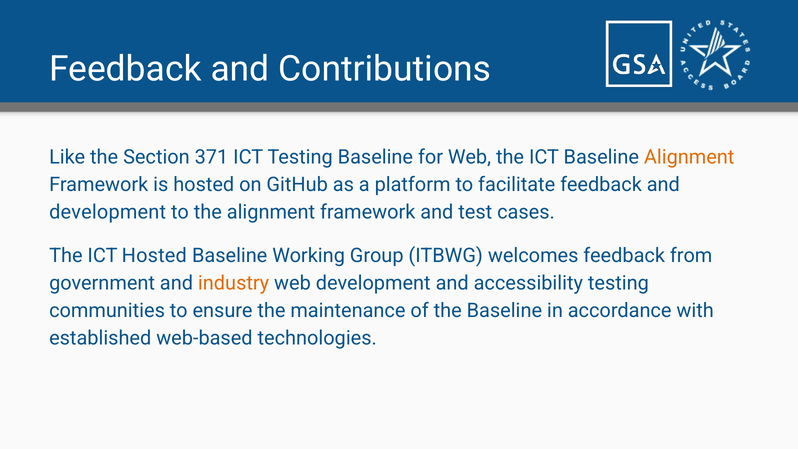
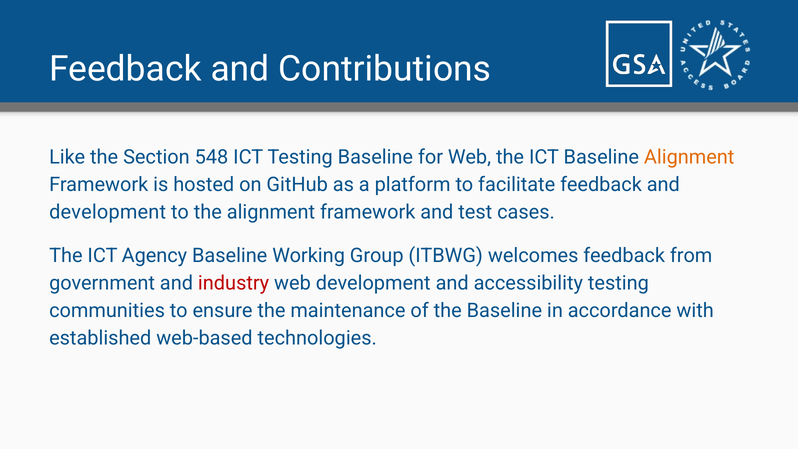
371: 371 -> 548
ICT Hosted: Hosted -> Agency
industry colour: orange -> red
